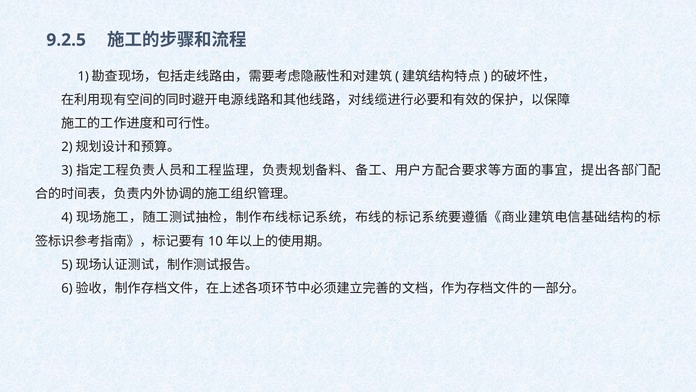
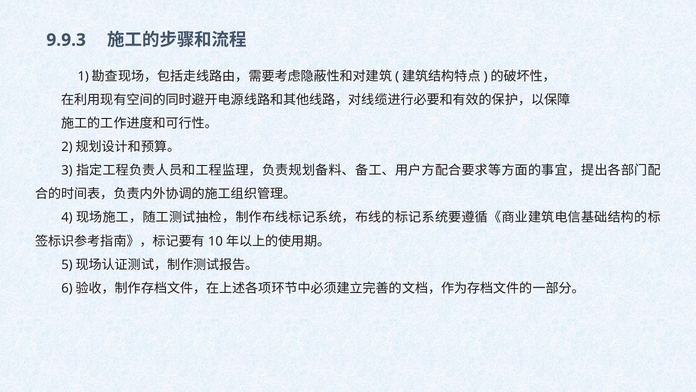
9.2.5: 9.2.5 -> 9.9.3
